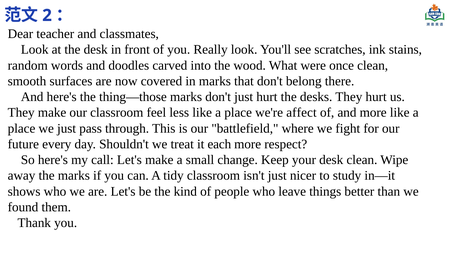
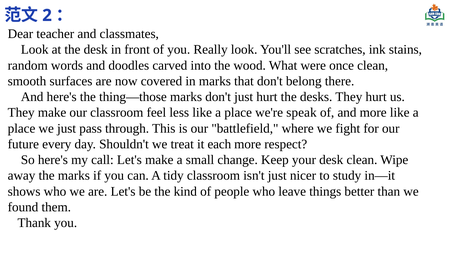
affect: affect -> speak
